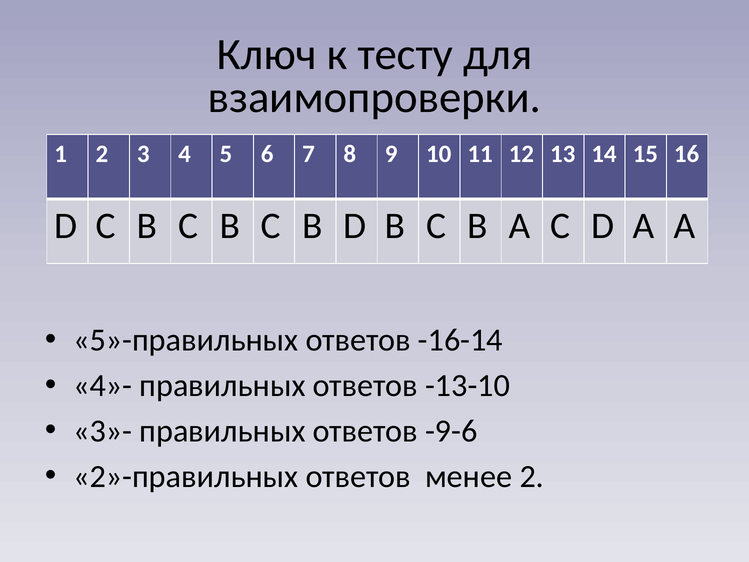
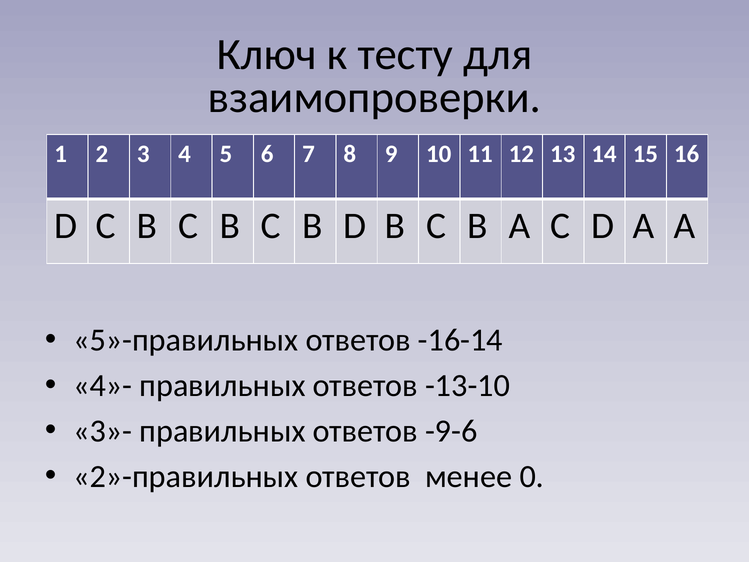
менее 2: 2 -> 0
